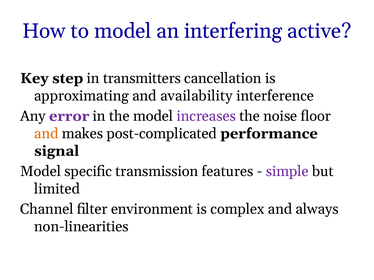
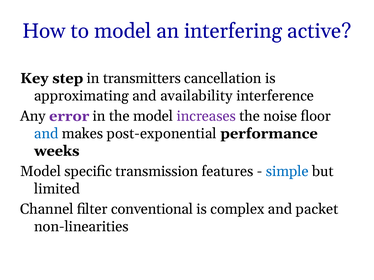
and at (46, 134) colour: orange -> blue
post-complicated: post-complicated -> post-exponential
signal: signal -> weeks
simple colour: purple -> blue
environment: environment -> conventional
always: always -> packet
